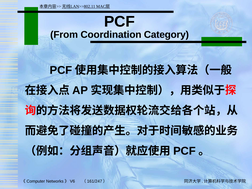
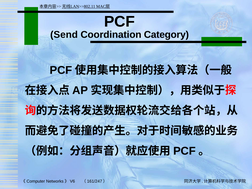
From: From -> Send
